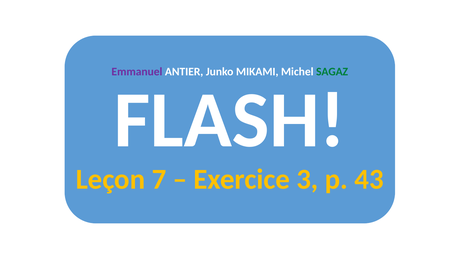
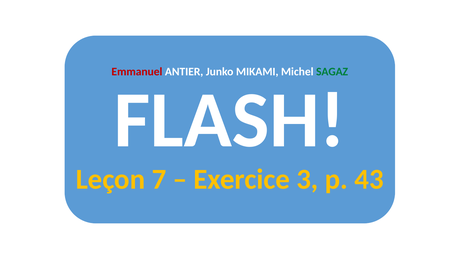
Emmanuel colour: purple -> red
